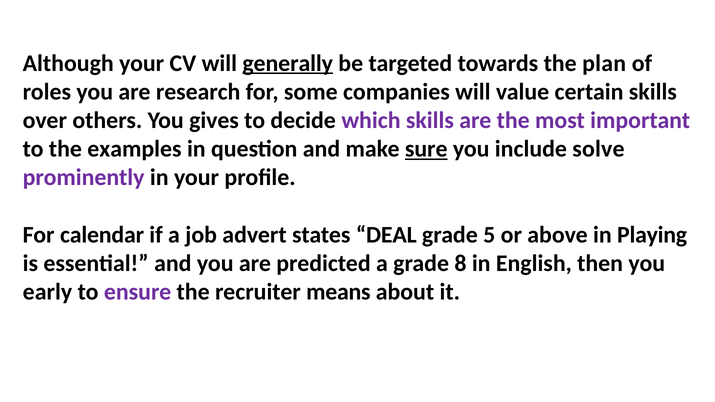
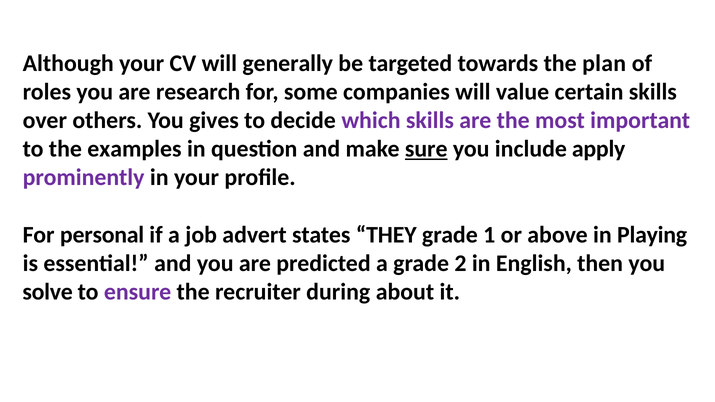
generally underline: present -> none
solve: solve -> apply
calendar: calendar -> personal
DEAL: DEAL -> THEY
5: 5 -> 1
8: 8 -> 2
early: early -> solve
means: means -> during
